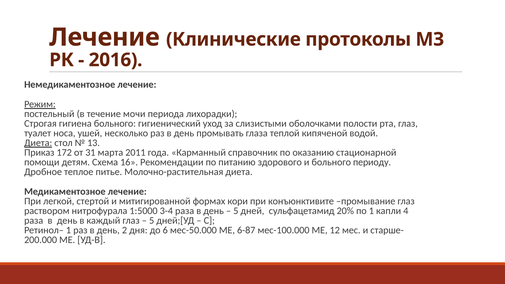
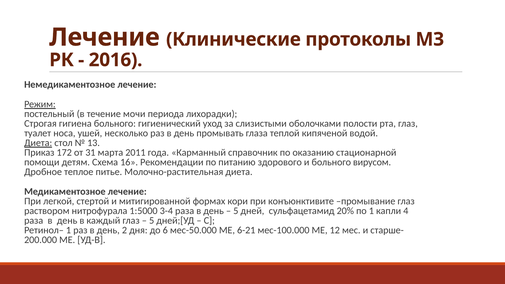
периоду: периоду -> вирусом
6-87: 6-87 -> 6-21
